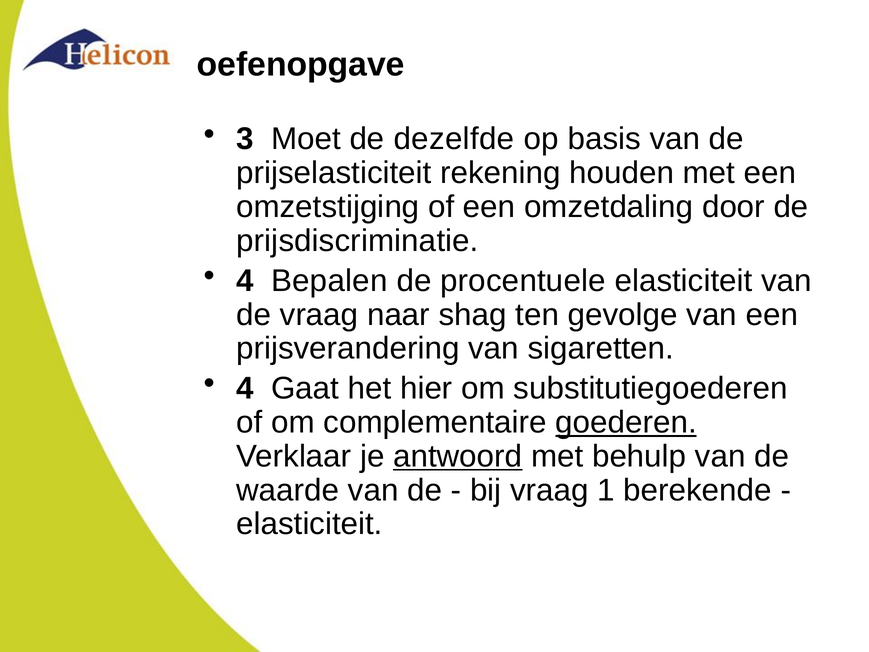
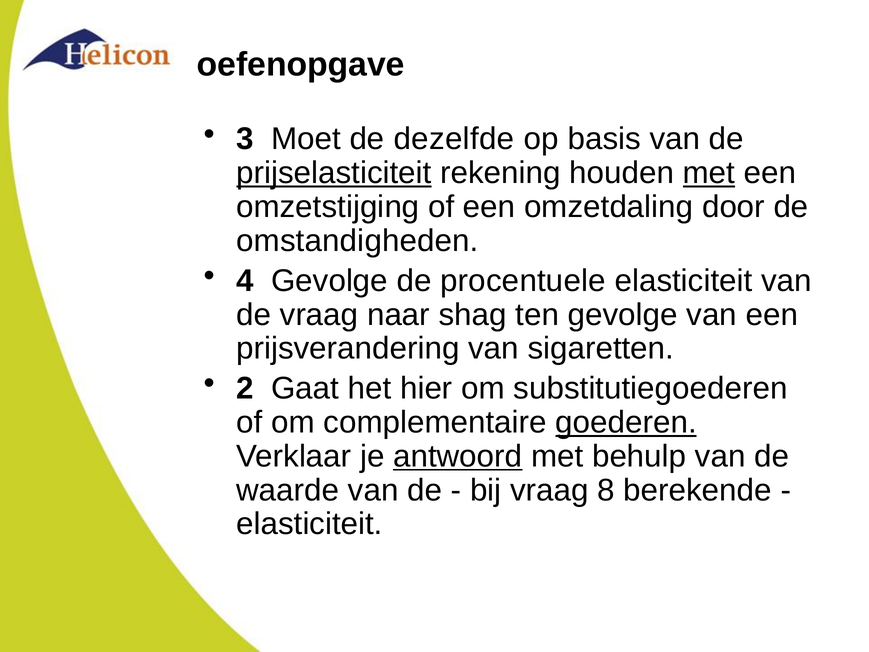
prijselasticiteit underline: none -> present
met at (709, 173) underline: none -> present
prijsdiscriminatie: prijsdiscriminatie -> omstandigheden
4 Bepalen: Bepalen -> Gevolge
4 at (245, 388): 4 -> 2
1: 1 -> 8
